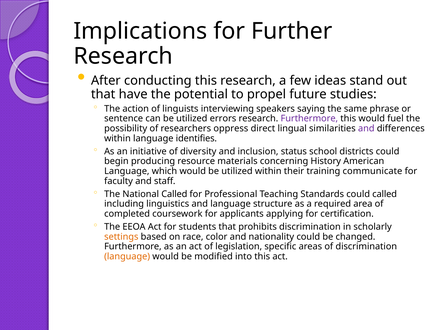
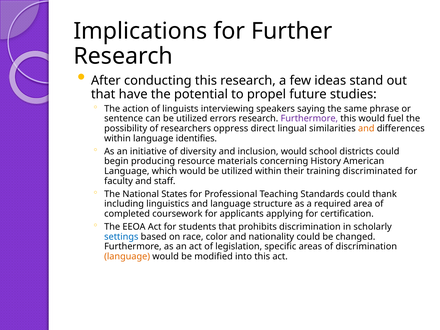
and at (366, 129) colour: purple -> orange
inclusion status: status -> would
communicate: communicate -> discriminated
National Called: Called -> States
could called: called -> thank
settings colour: orange -> blue
